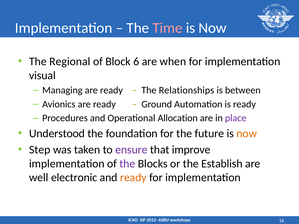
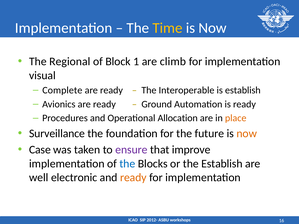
Time colour: pink -> yellow
6: 6 -> 1
when: when -> climb
Managing: Managing -> Complete
Relationships: Relationships -> Interoperable
is between: between -> establish
place colour: purple -> orange
Understood: Understood -> Surveillance
Step: Step -> Case
the at (127, 164) colour: purple -> blue
